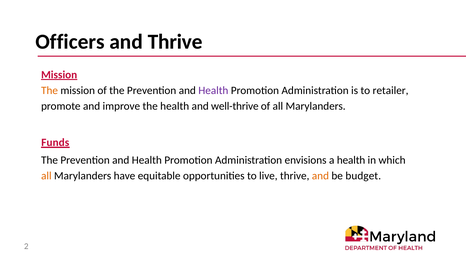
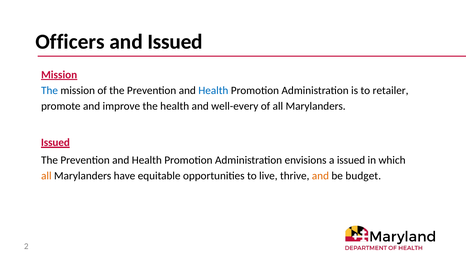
and Thrive: Thrive -> Issued
The at (50, 90) colour: orange -> blue
Health at (213, 90) colour: purple -> blue
well-thrive: well-thrive -> well-every
Funds at (55, 143): Funds -> Issued
a health: health -> issued
